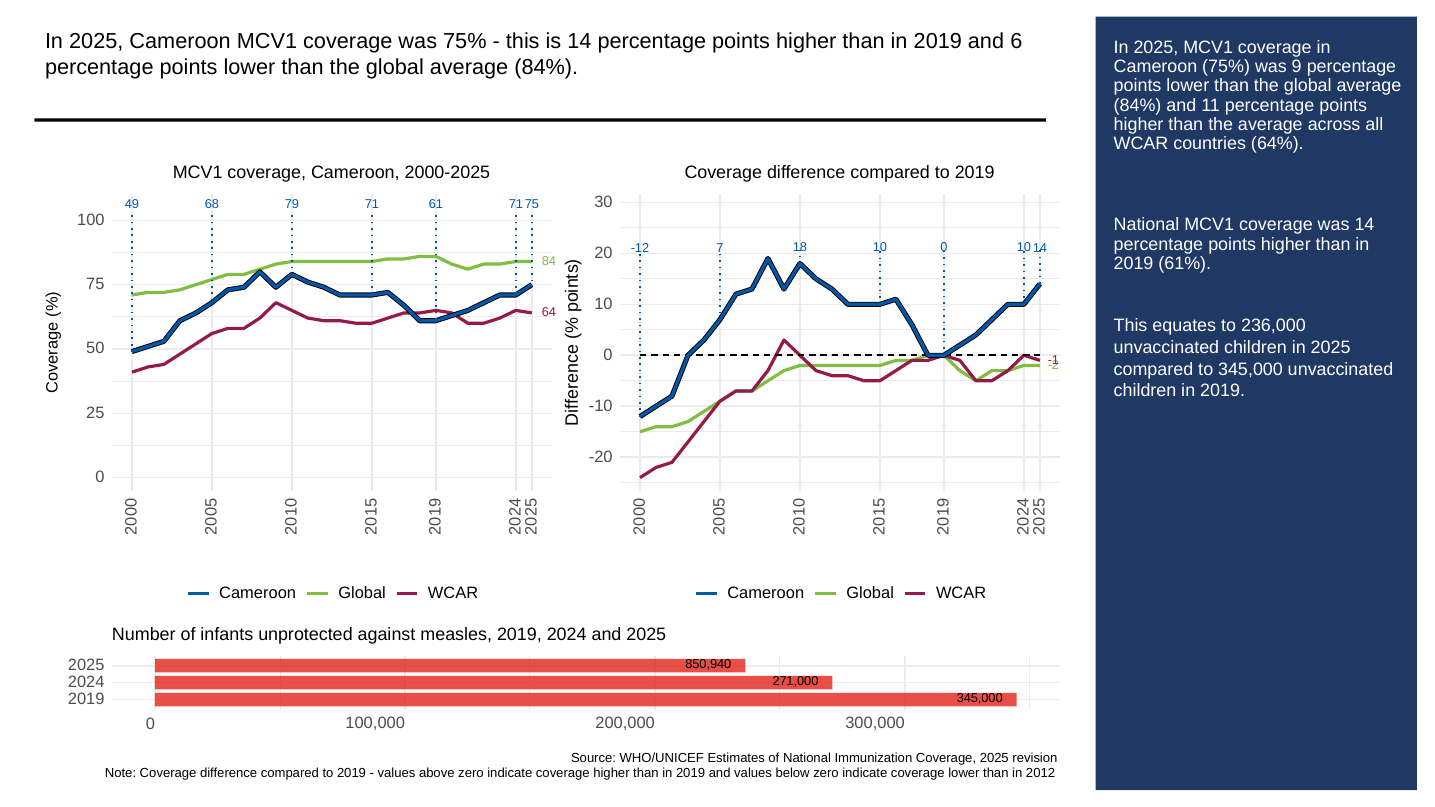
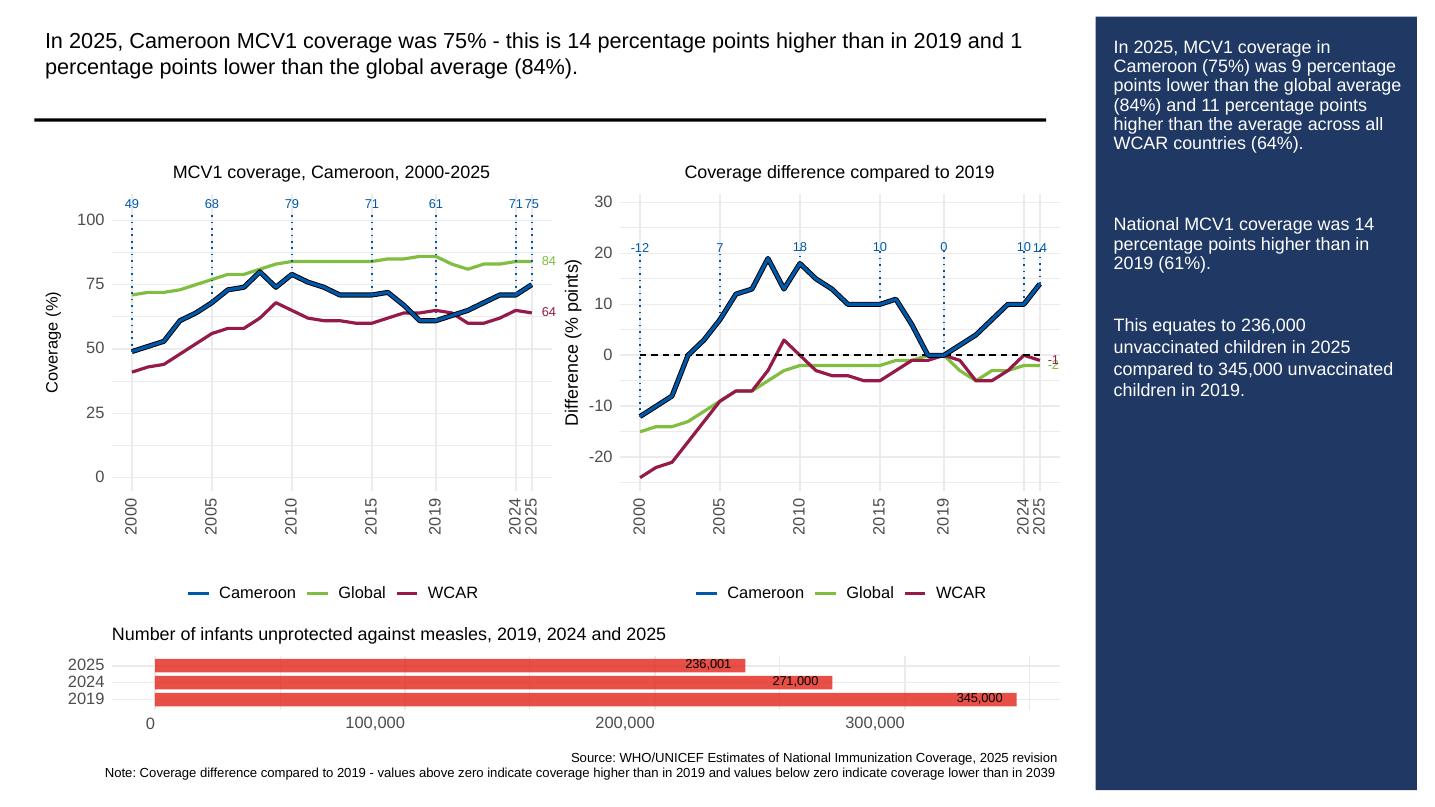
and 6: 6 -> 1
850,940: 850,940 -> 236,001
2012: 2012 -> 2039
